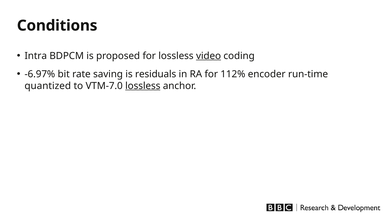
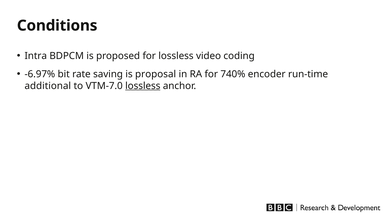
video underline: present -> none
residuals: residuals -> proposal
112%: 112% -> 740%
quantized: quantized -> additional
